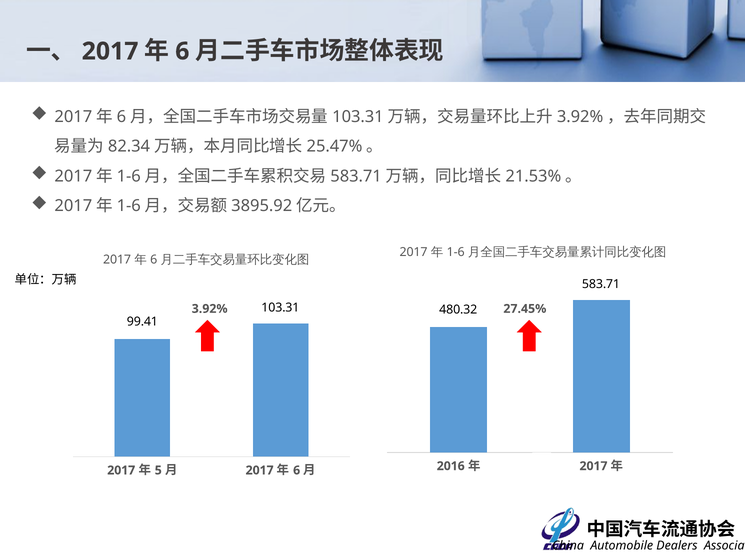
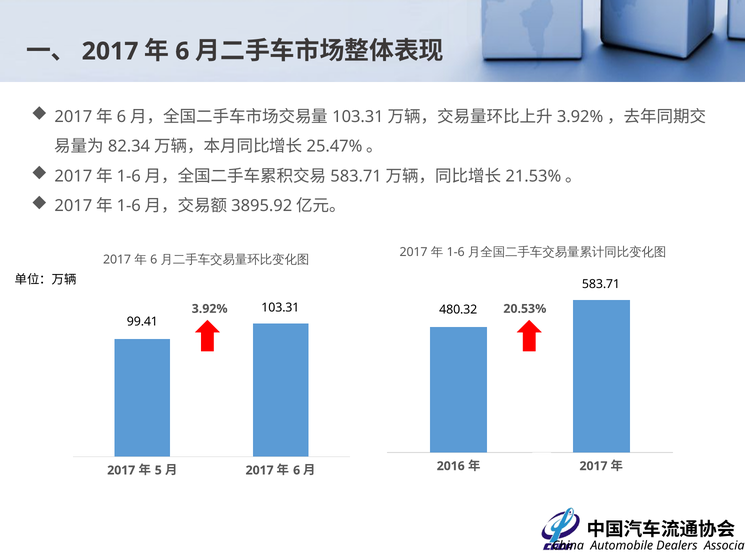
27.45%: 27.45% -> 20.53%
